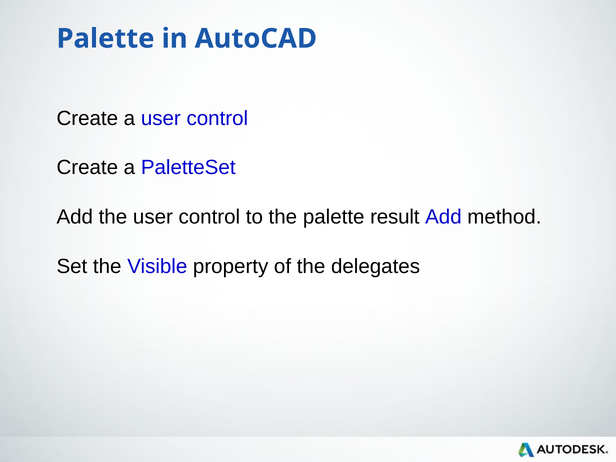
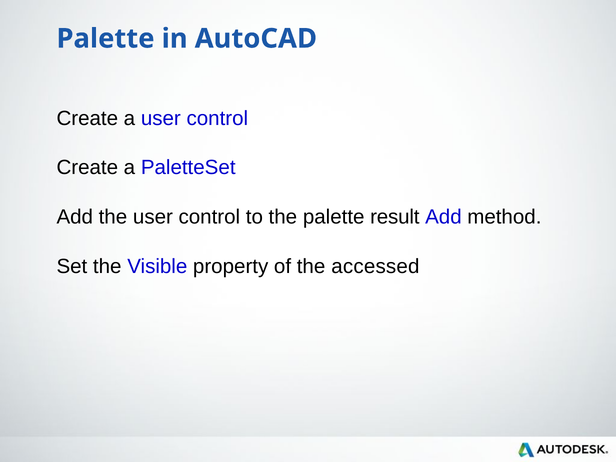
delegates: delegates -> accessed
